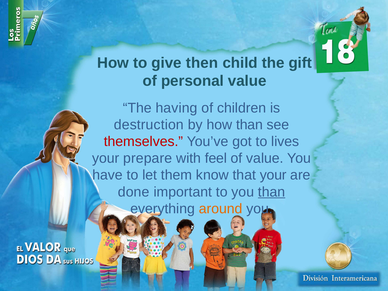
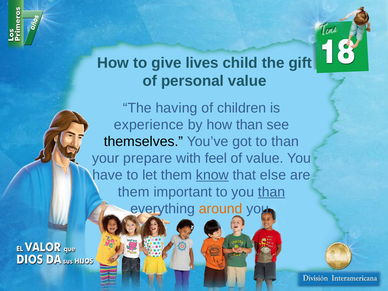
then: then -> lives
destruction: destruction -> experience
themselves colour: red -> black
to lives: lives -> than
know underline: none -> present
that your: your -> else
done at (134, 192): done -> them
